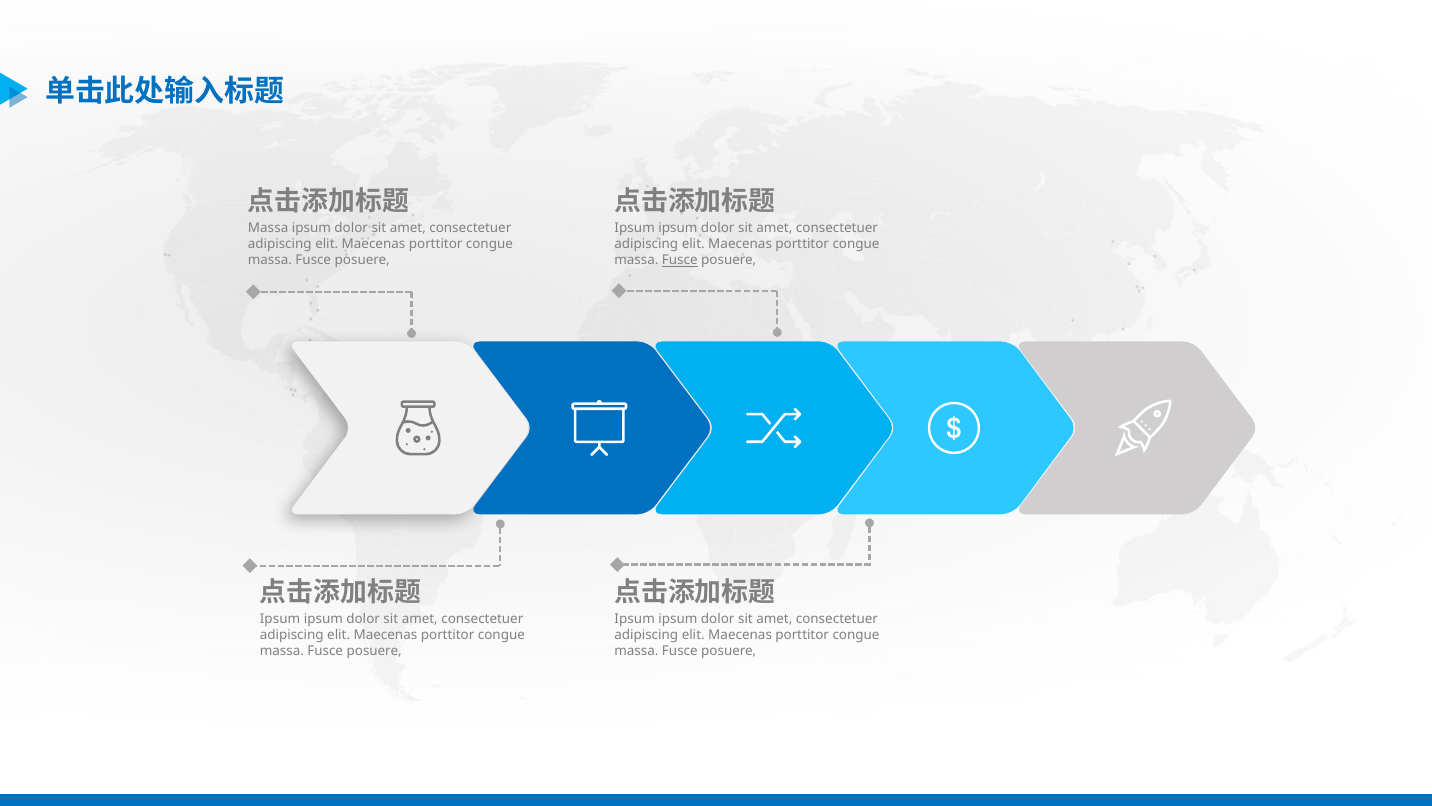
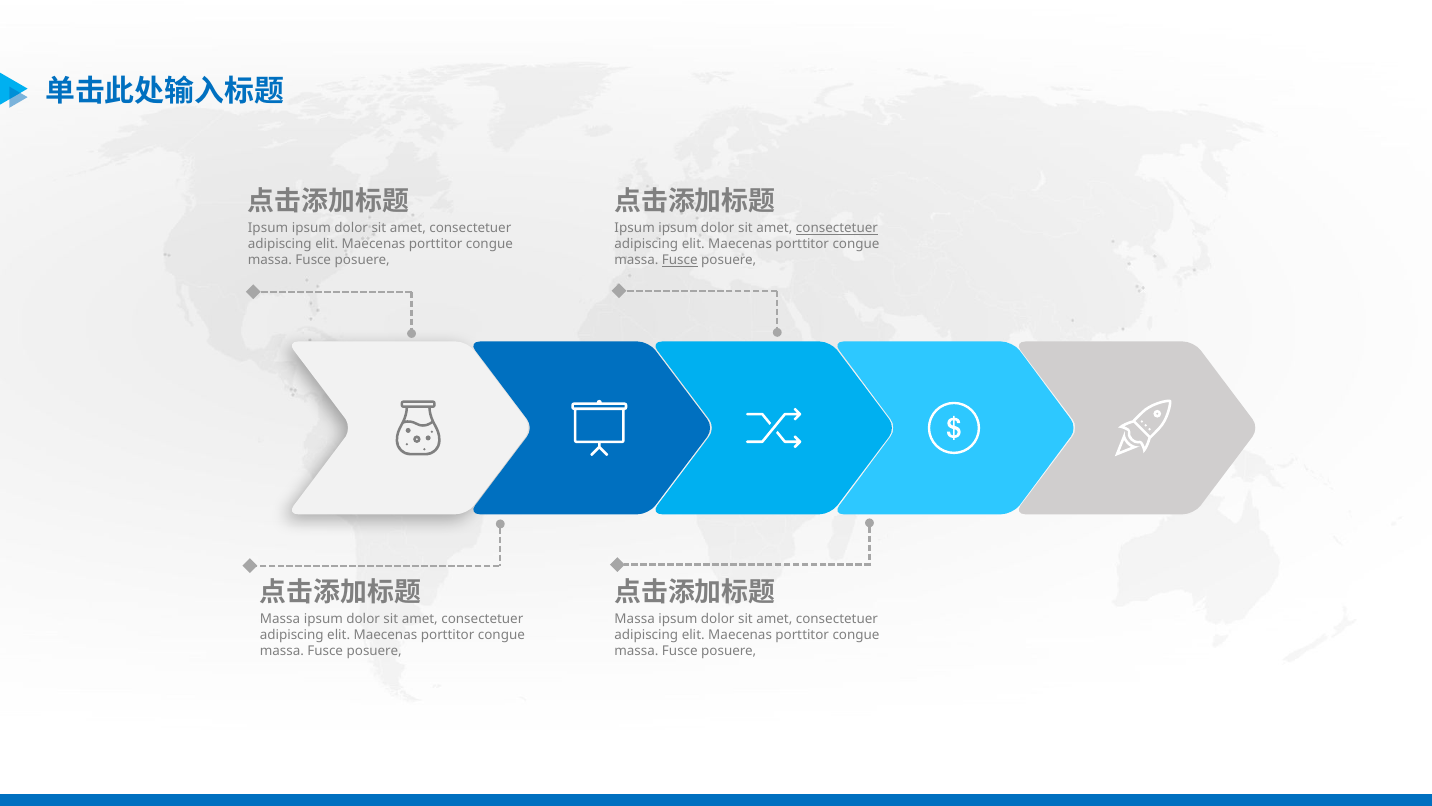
Massa at (268, 228): Massa -> Ipsum
consectetuer at (837, 228) underline: none -> present
Ipsum at (280, 618): Ipsum -> Massa
Ipsum at (635, 618): Ipsum -> Massa
